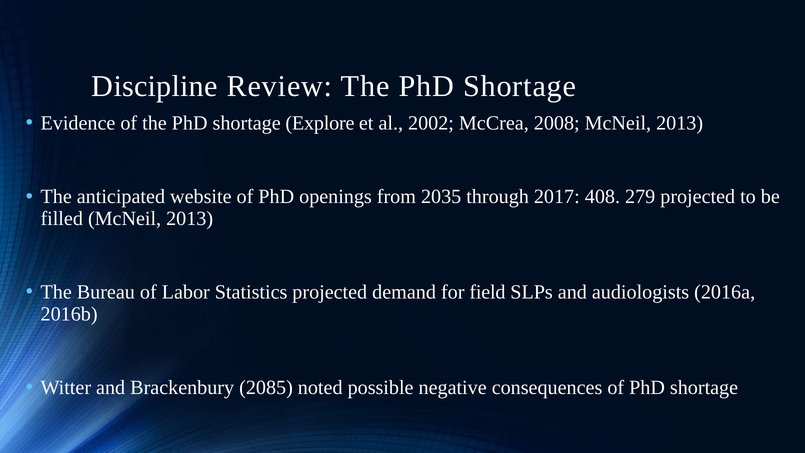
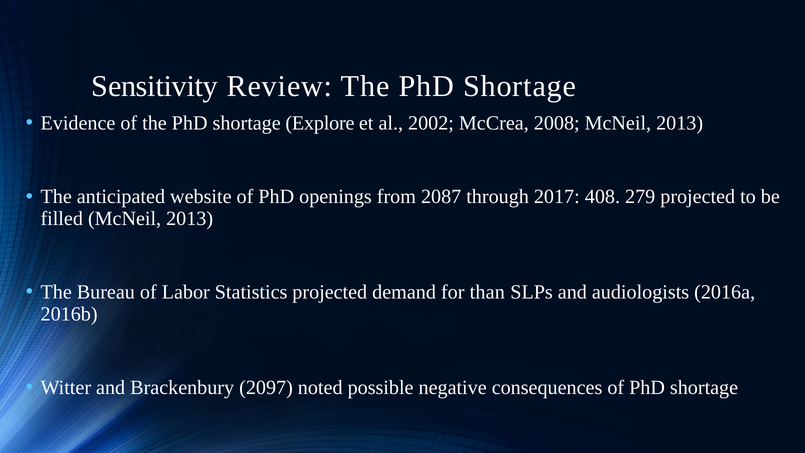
Discipline: Discipline -> Sensitivity
2035: 2035 -> 2087
field: field -> than
2085: 2085 -> 2097
